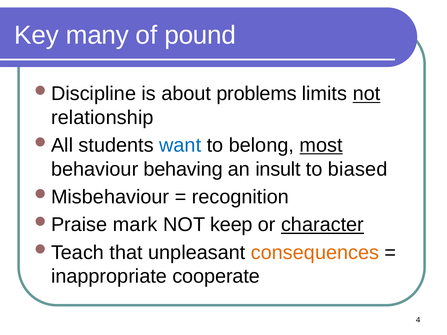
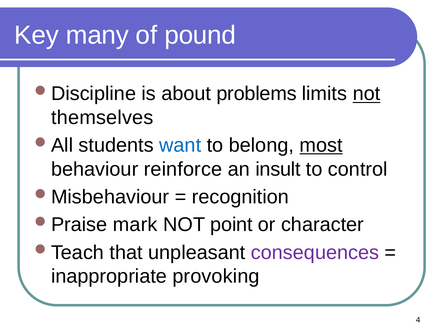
relationship: relationship -> themselves
behaving: behaving -> reinforce
biased: biased -> control
keep: keep -> point
character underline: present -> none
consequences colour: orange -> purple
cooperate: cooperate -> provoking
